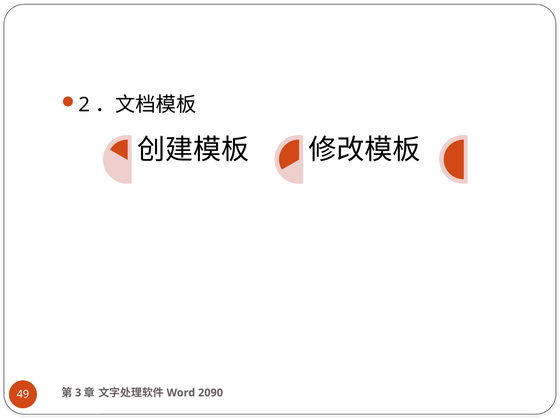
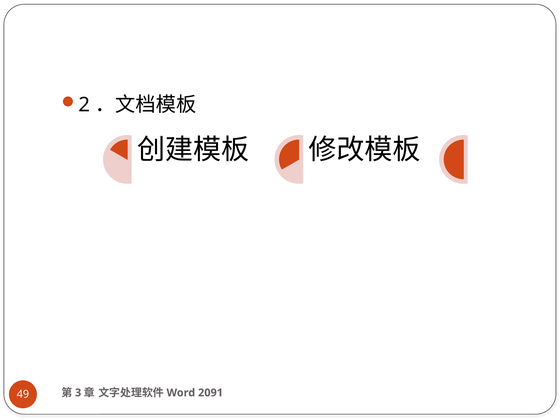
2090: 2090 -> 2091
